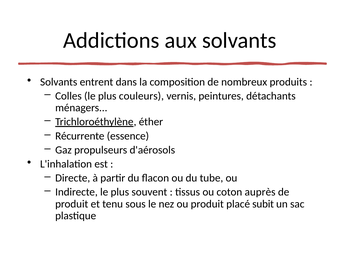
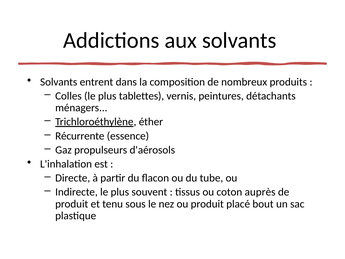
couleurs: couleurs -> tablettes
subit: subit -> bout
